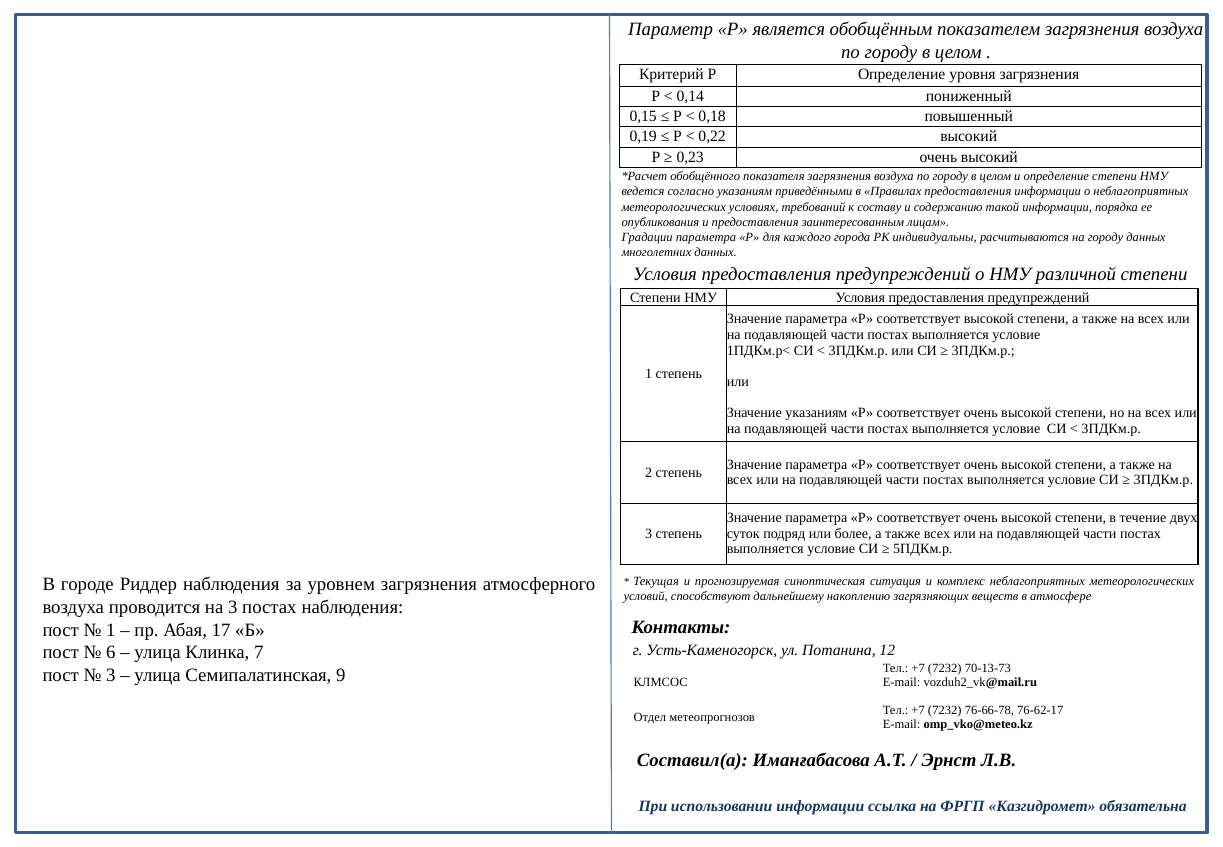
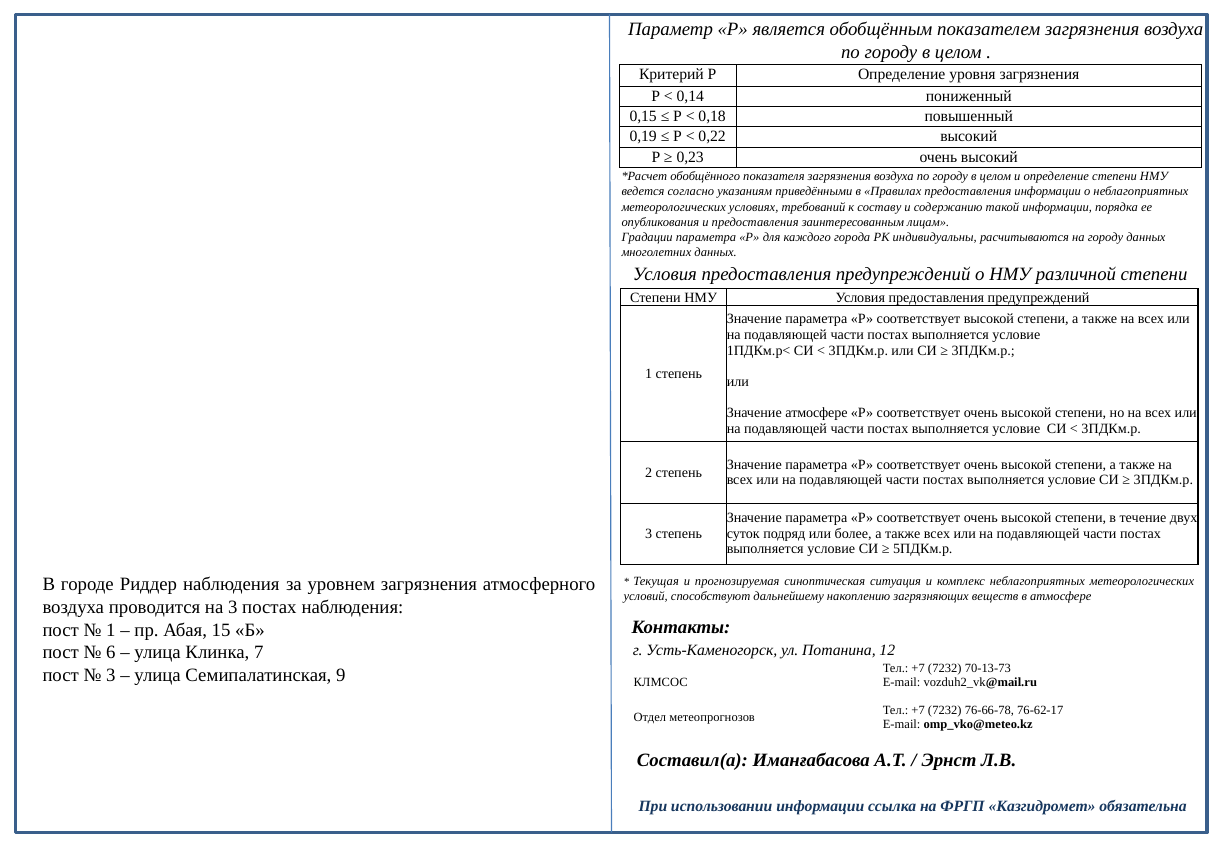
Значение указаниям: указаниям -> атмосфере
17: 17 -> 15
